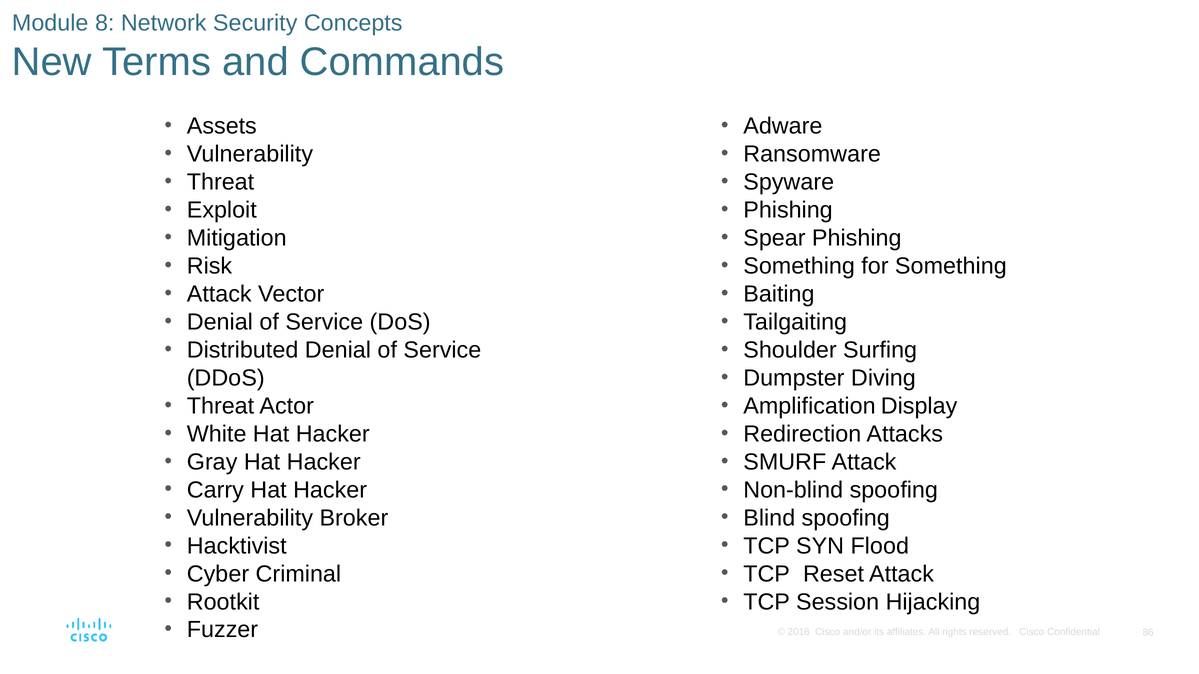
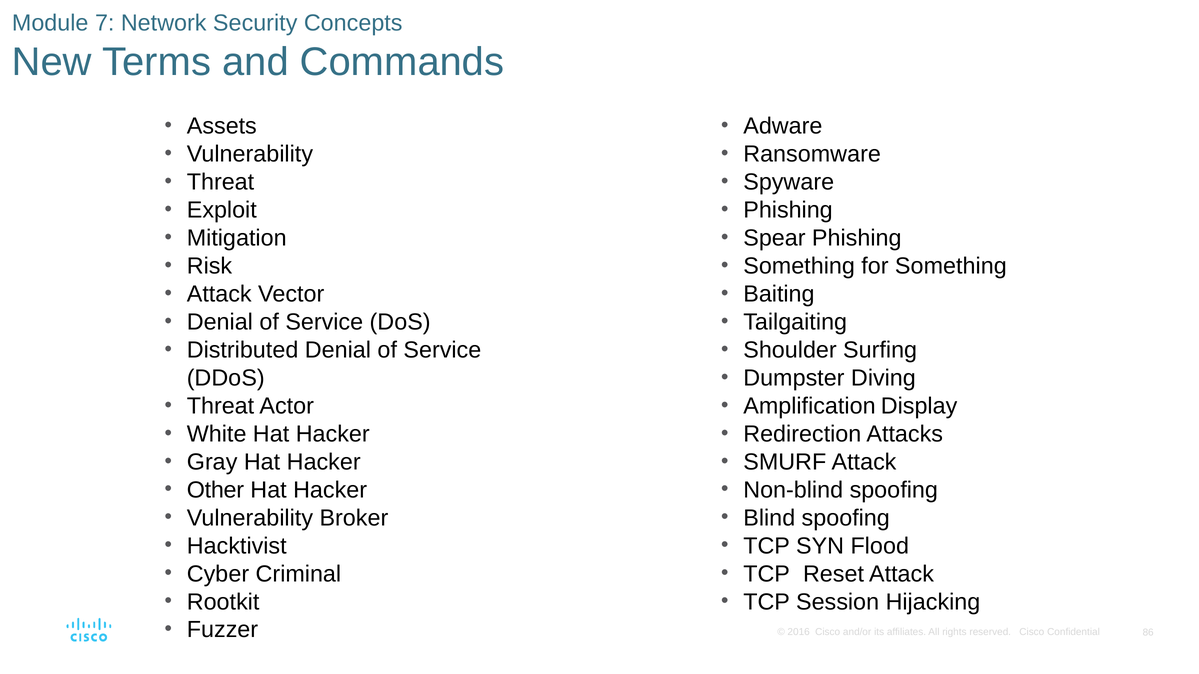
8: 8 -> 7
Carry: Carry -> Other
